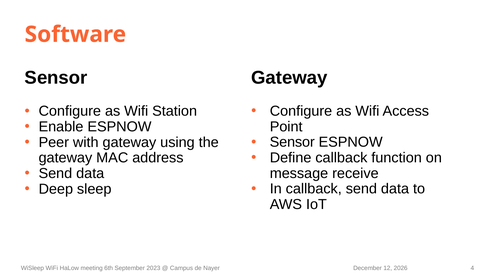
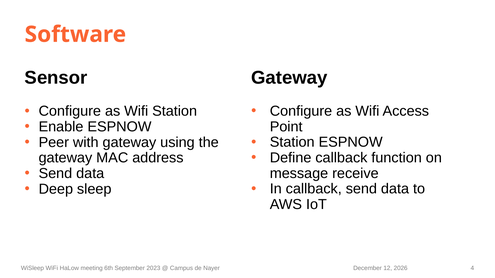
Sensor at (292, 142): Sensor -> Station
